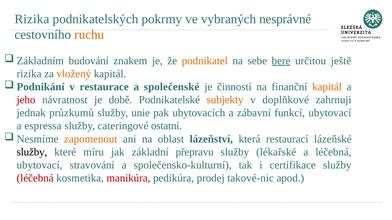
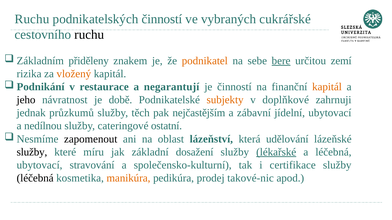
Rizika at (32, 19): Rizika -> Ruchu
podnikatelských pokrmy: pokrmy -> činností
nesprávné: nesprávné -> cukrářské
ruchu at (89, 35) colour: orange -> black
budování: budování -> přiděleny
ještě: ještě -> zemí
společenské: společenské -> negarantují
jeho colour: red -> black
unie: unie -> těch
ubytovacích: ubytovacích -> nejčastějším
funkcí: funkcí -> jídelní
espressa: espressa -> nedílnou
zapomenout colour: orange -> black
restaurací: restaurací -> udělování
přepravu: přepravu -> dosažení
lékařské underline: none -> present
léčebná at (35, 178) colour: red -> black
manikúra colour: red -> orange
